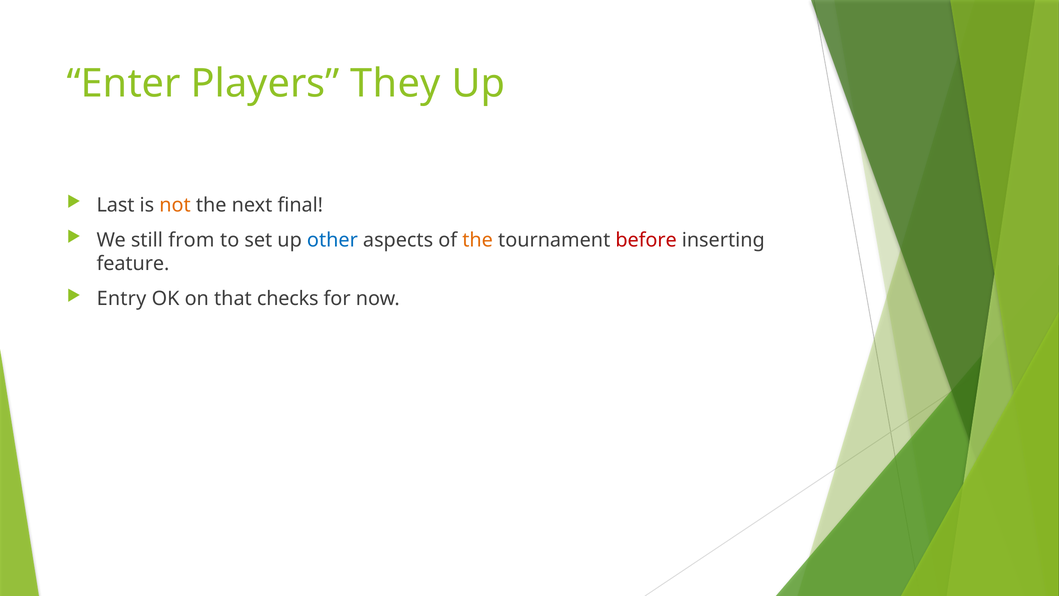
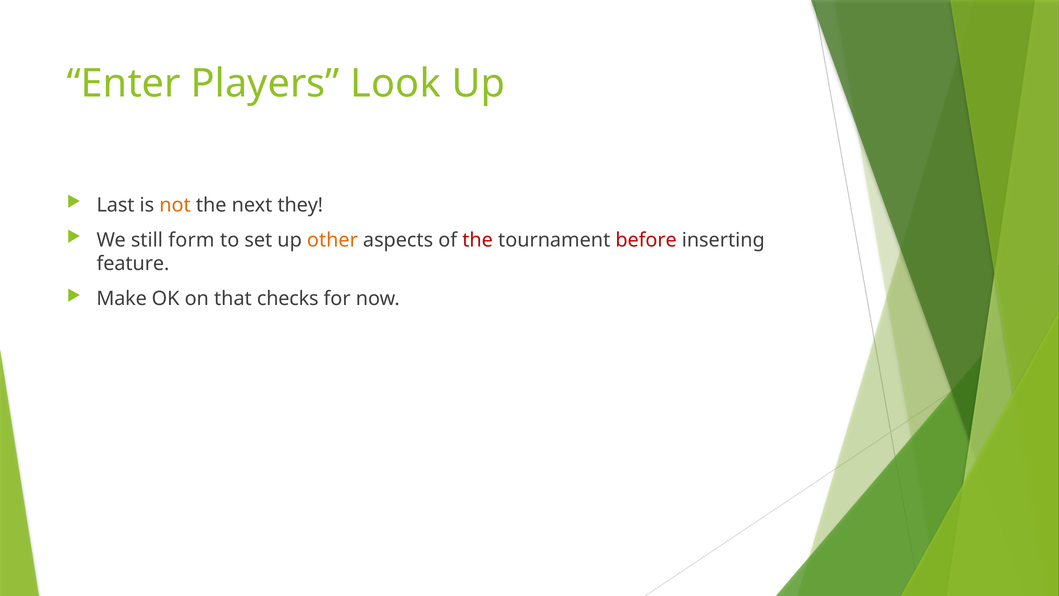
They: They -> Look
final: final -> they
from: from -> form
other colour: blue -> orange
the at (478, 240) colour: orange -> red
Entry: Entry -> Make
